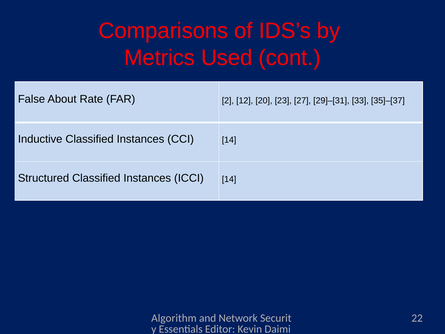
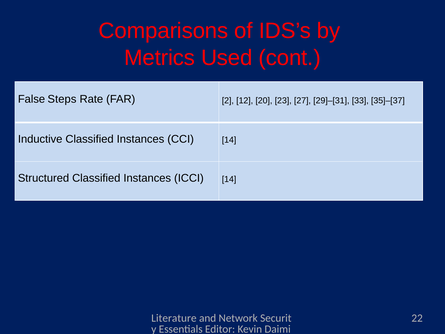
About: About -> Steps
Algorithm: Algorithm -> Literature
